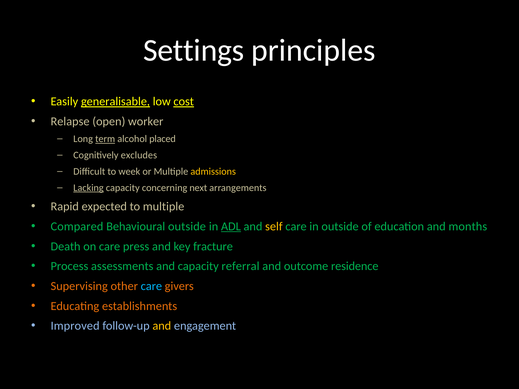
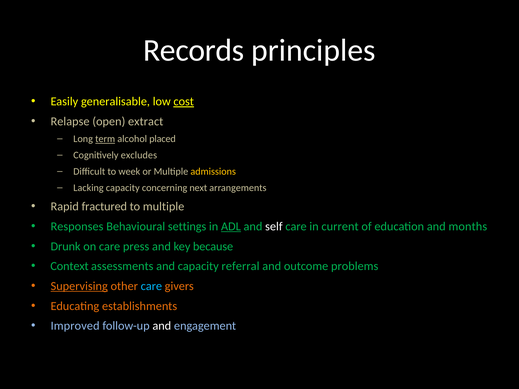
Settings: Settings -> Records
generalisable underline: present -> none
worker: worker -> extract
Lacking underline: present -> none
expected: expected -> fractured
Compared: Compared -> Responses
Behavioural outside: outside -> settings
self colour: yellow -> white
in outside: outside -> current
Death: Death -> Drunk
fracture: fracture -> because
Process: Process -> Context
residence: residence -> problems
Supervising underline: none -> present
and at (162, 326) colour: yellow -> white
